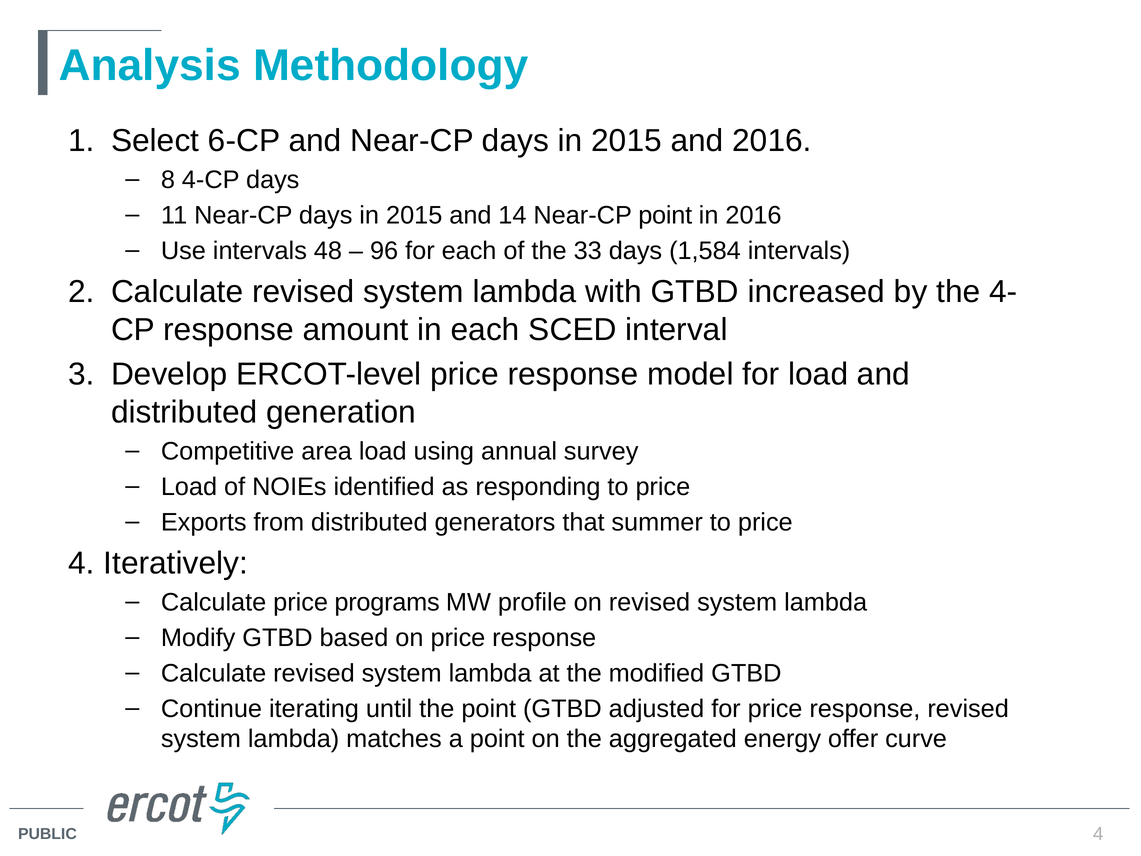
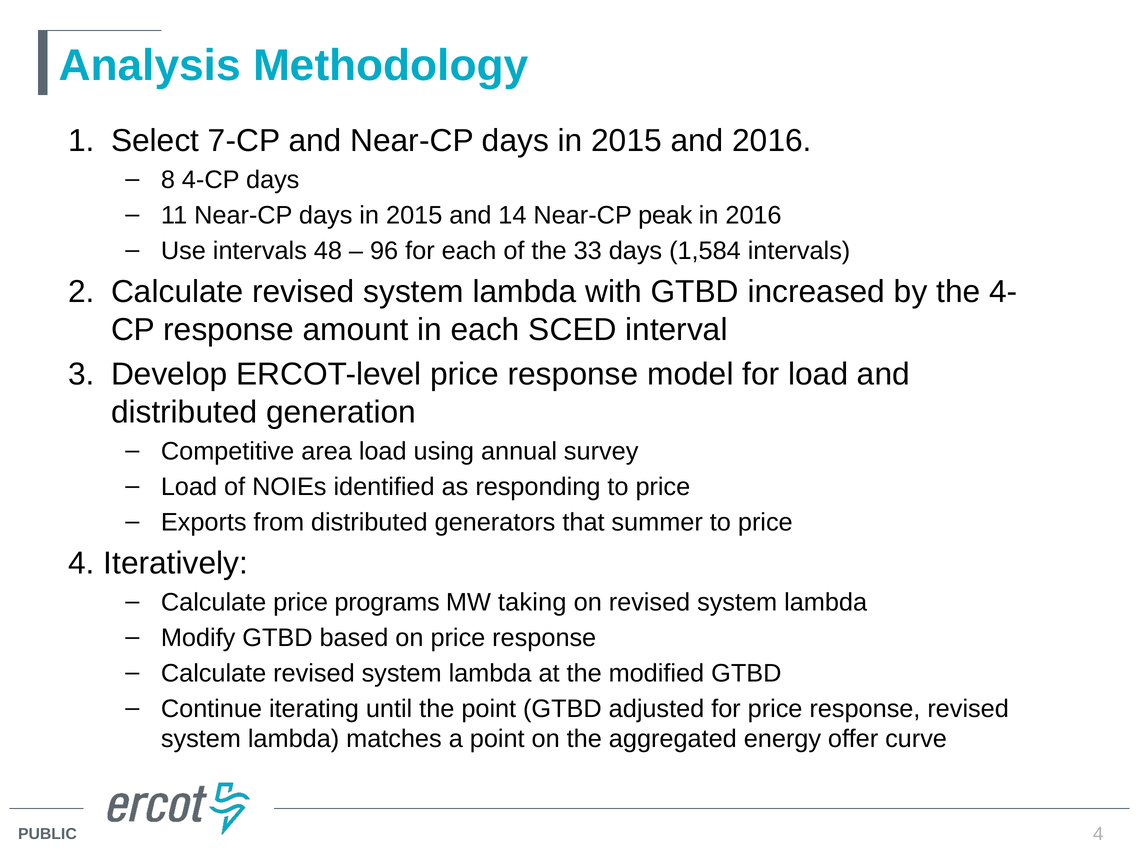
6-CP: 6-CP -> 7-CP
Near-CP point: point -> peak
profile: profile -> taking
